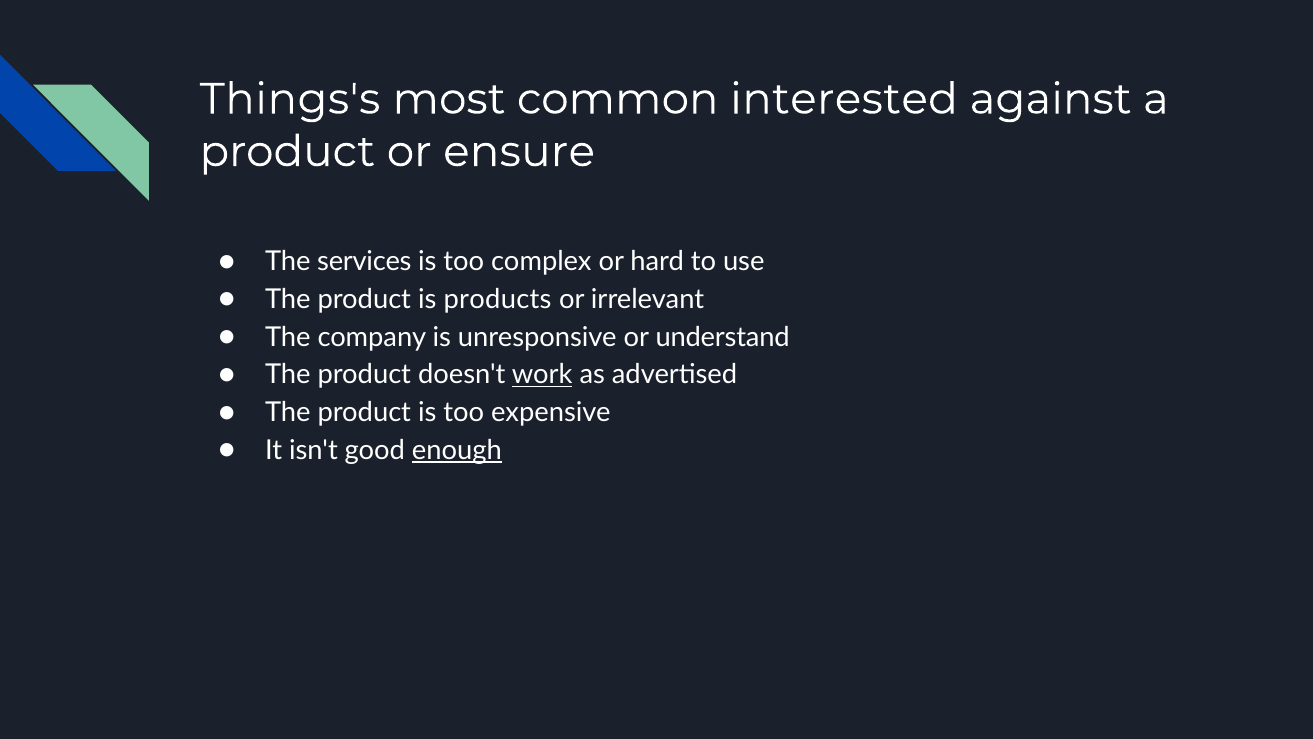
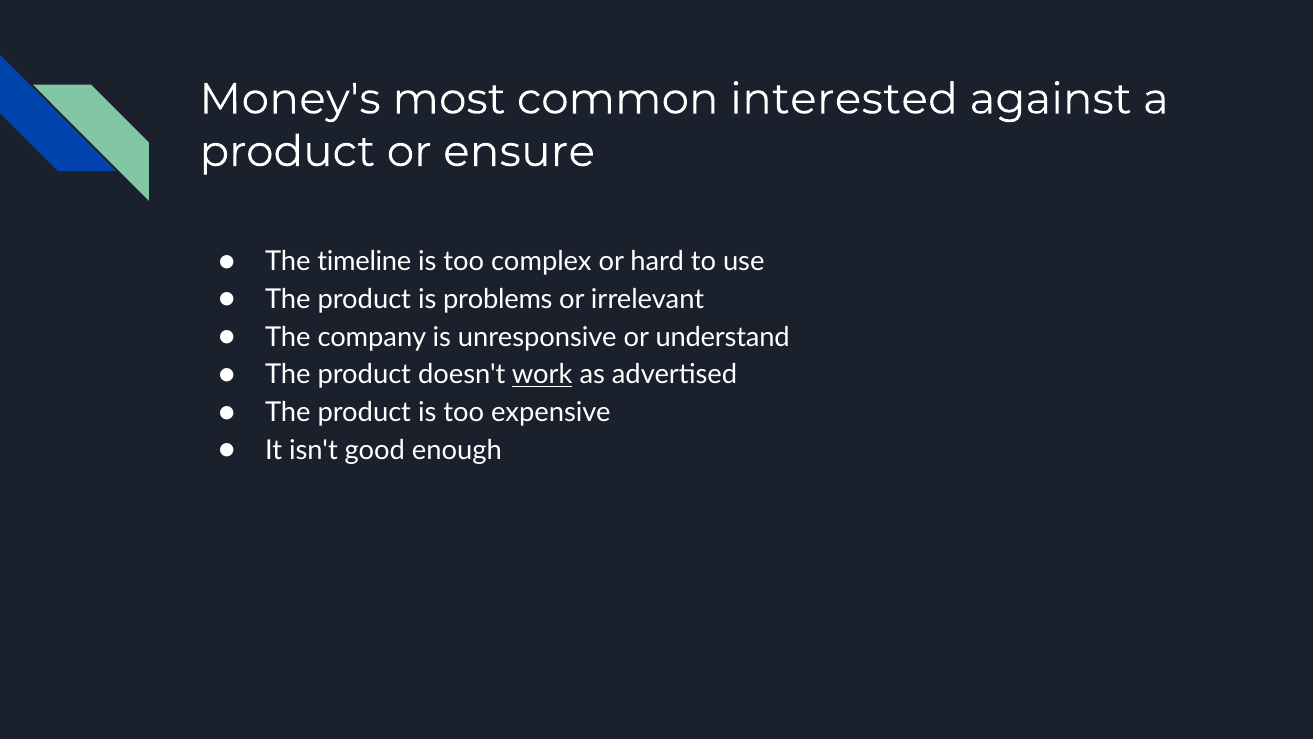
Things's: Things's -> Money's
services: services -> timeline
products: products -> problems
enough underline: present -> none
